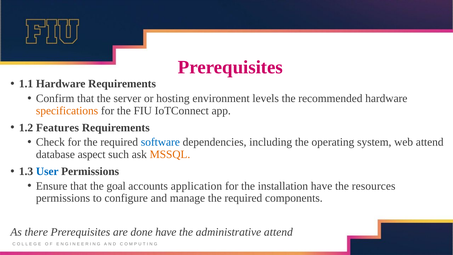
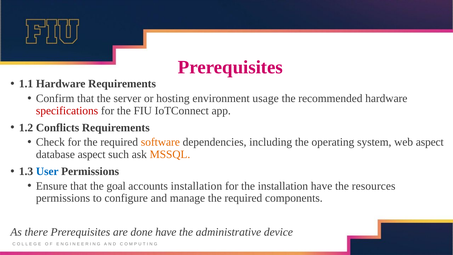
levels: levels -> usage
specifications colour: orange -> red
Features: Features -> Conflicts
software colour: blue -> orange
web attend: attend -> aspect
accounts application: application -> installation
administrative attend: attend -> device
